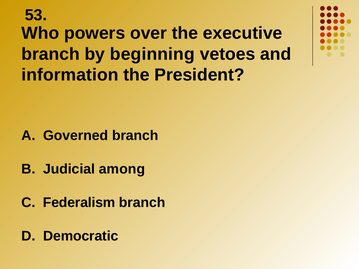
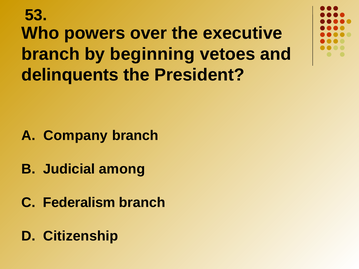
information: information -> delinquents
Governed: Governed -> Company
Democratic: Democratic -> Citizenship
